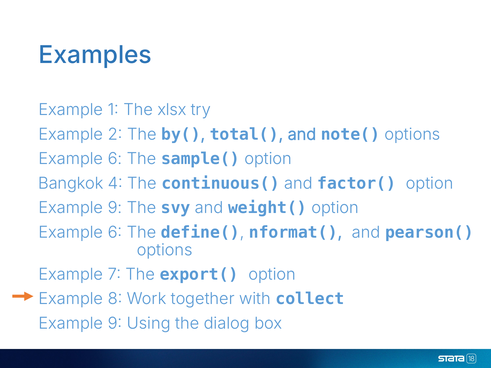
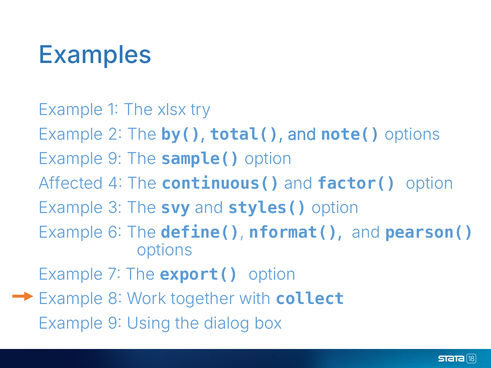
6 at (115, 159): 6 -> 9
Bangkok: Bangkok -> Affected
9 at (115, 208): 9 -> 3
weight(: weight( -> styles(
